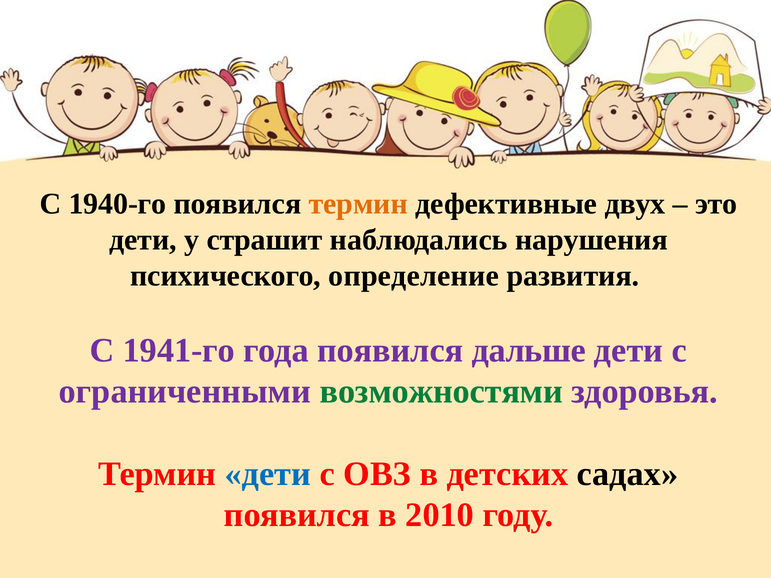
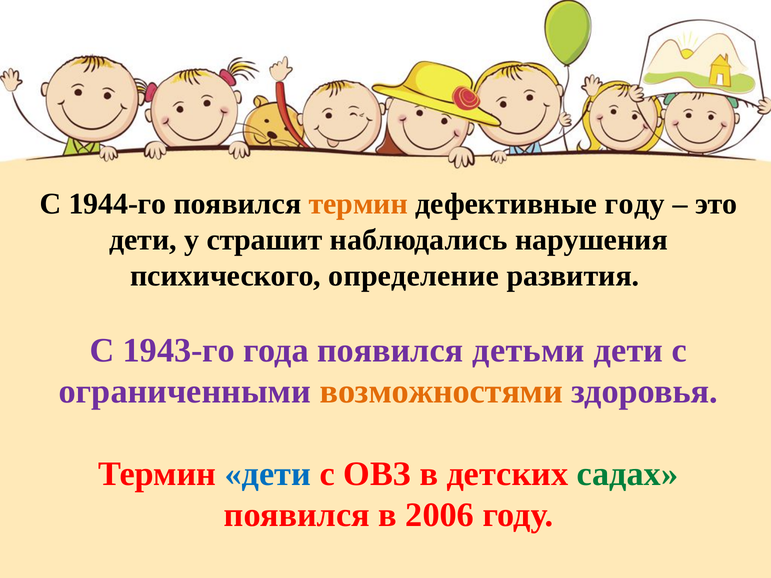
1940-го: 1940-го -> 1944-го
дефективные двух: двух -> году
1941-го: 1941-го -> 1943-го
дальше: дальше -> детьми
возможностями colour: green -> orange
садах colour: black -> green
2010: 2010 -> 2006
